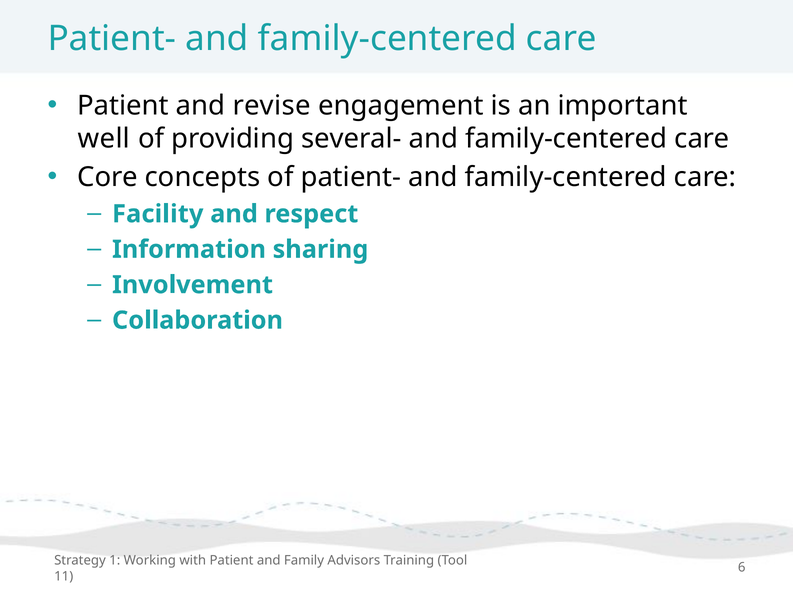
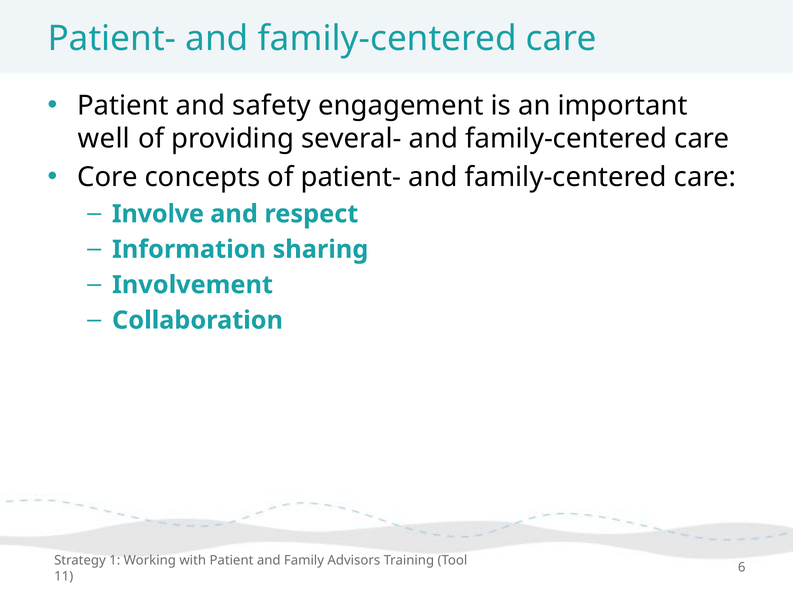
revise: revise -> safety
Facility: Facility -> Involve
